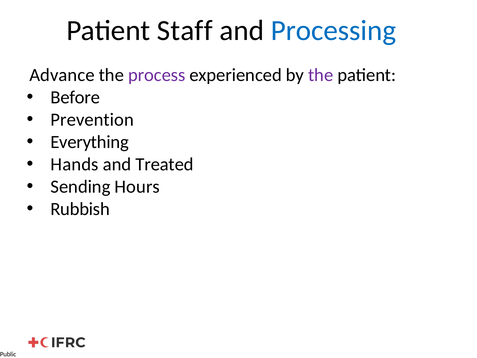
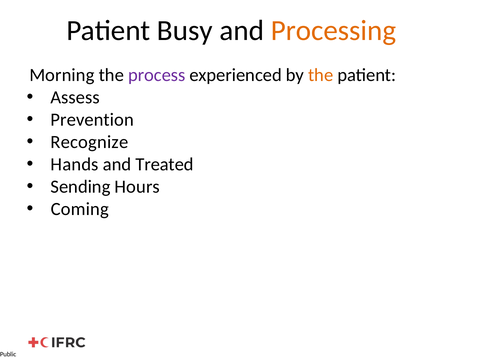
Staff: Staff -> Busy
Processing colour: blue -> orange
Advance: Advance -> Morning
the at (321, 75) colour: purple -> orange
Before: Before -> Assess
Everything: Everything -> Recognize
Rubbish: Rubbish -> Coming
